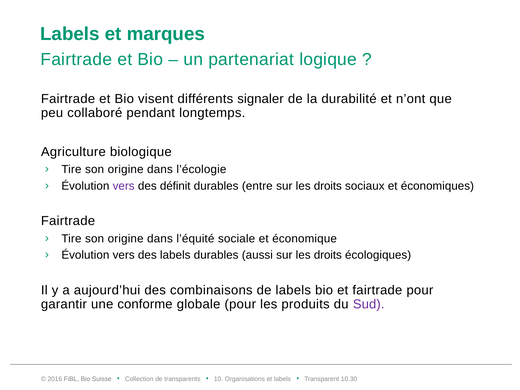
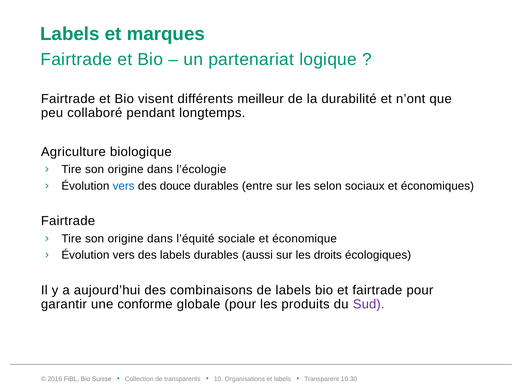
signaler: signaler -> meilleur
vers at (124, 186) colour: purple -> blue
définit: définit -> douce
droits at (328, 186): droits -> selon
